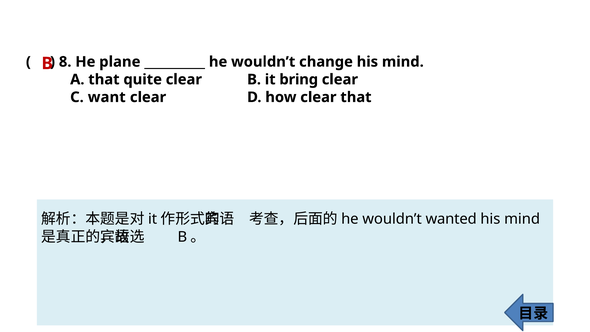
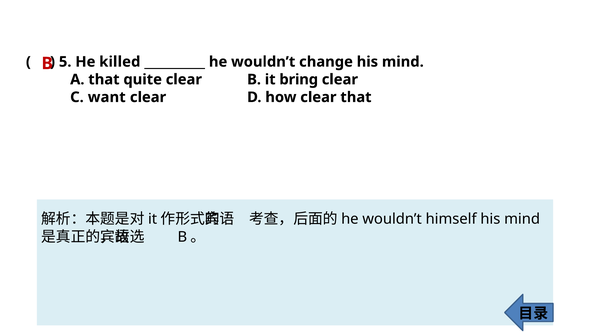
8: 8 -> 5
plane: plane -> killed
wanted: wanted -> himself
